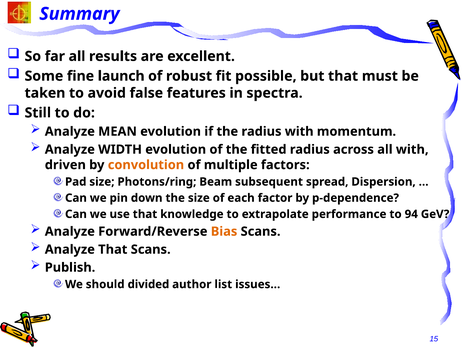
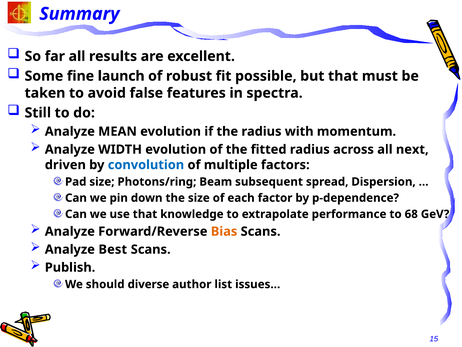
all with: with -> next
convolution colour: orange -> blue
94: 94 -> 68
Analyze That: That -> Best
divided: divided -> diverse
